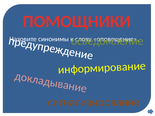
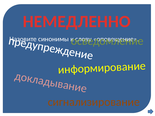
ПОМОЩНИКИ: ПОМОЩНИКИ -> НЕМЕДЛЕННО
